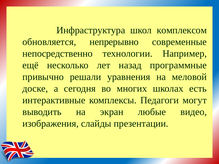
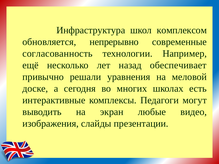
непосредственно: непосредственно -> согласованность
программные: программные -> обеспечивает
